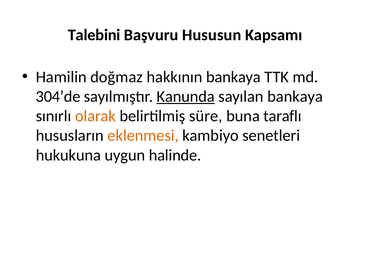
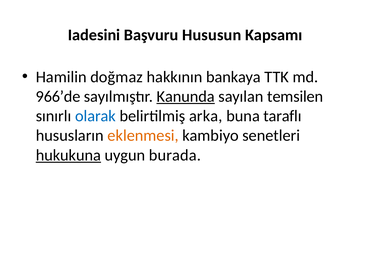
Talebini: Talebini -> Iadesini
304’de: 304’de -> 966’de
sayılan bankaya: bankaya -> temsilen
olarak colour: orange -> blue
süre: süre -> arka
hukukuna underline: none -> present
halinde: halinde -> burada
